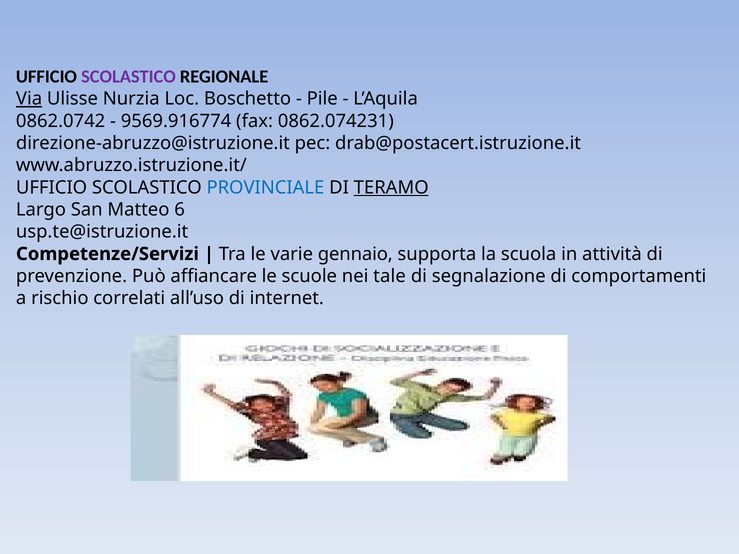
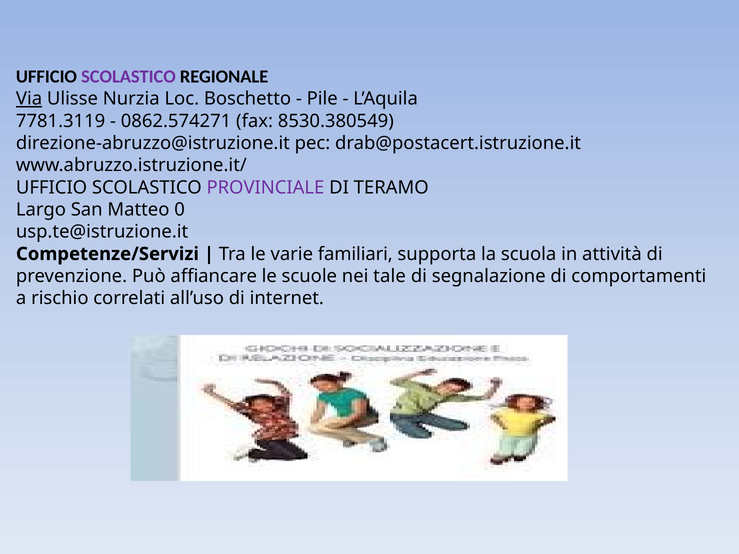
0862.0742: 0862.0742 -> 7781.3119
9569.916774: 9569.916774 -> 0862.574271
0862.074231: 0862.074231 -> 8530.380549
PROVINCIALE colour: blue -> purple
TERAMO underline: present -> none
6: 6 -> 0
gennaio: gennaio -> familiari
